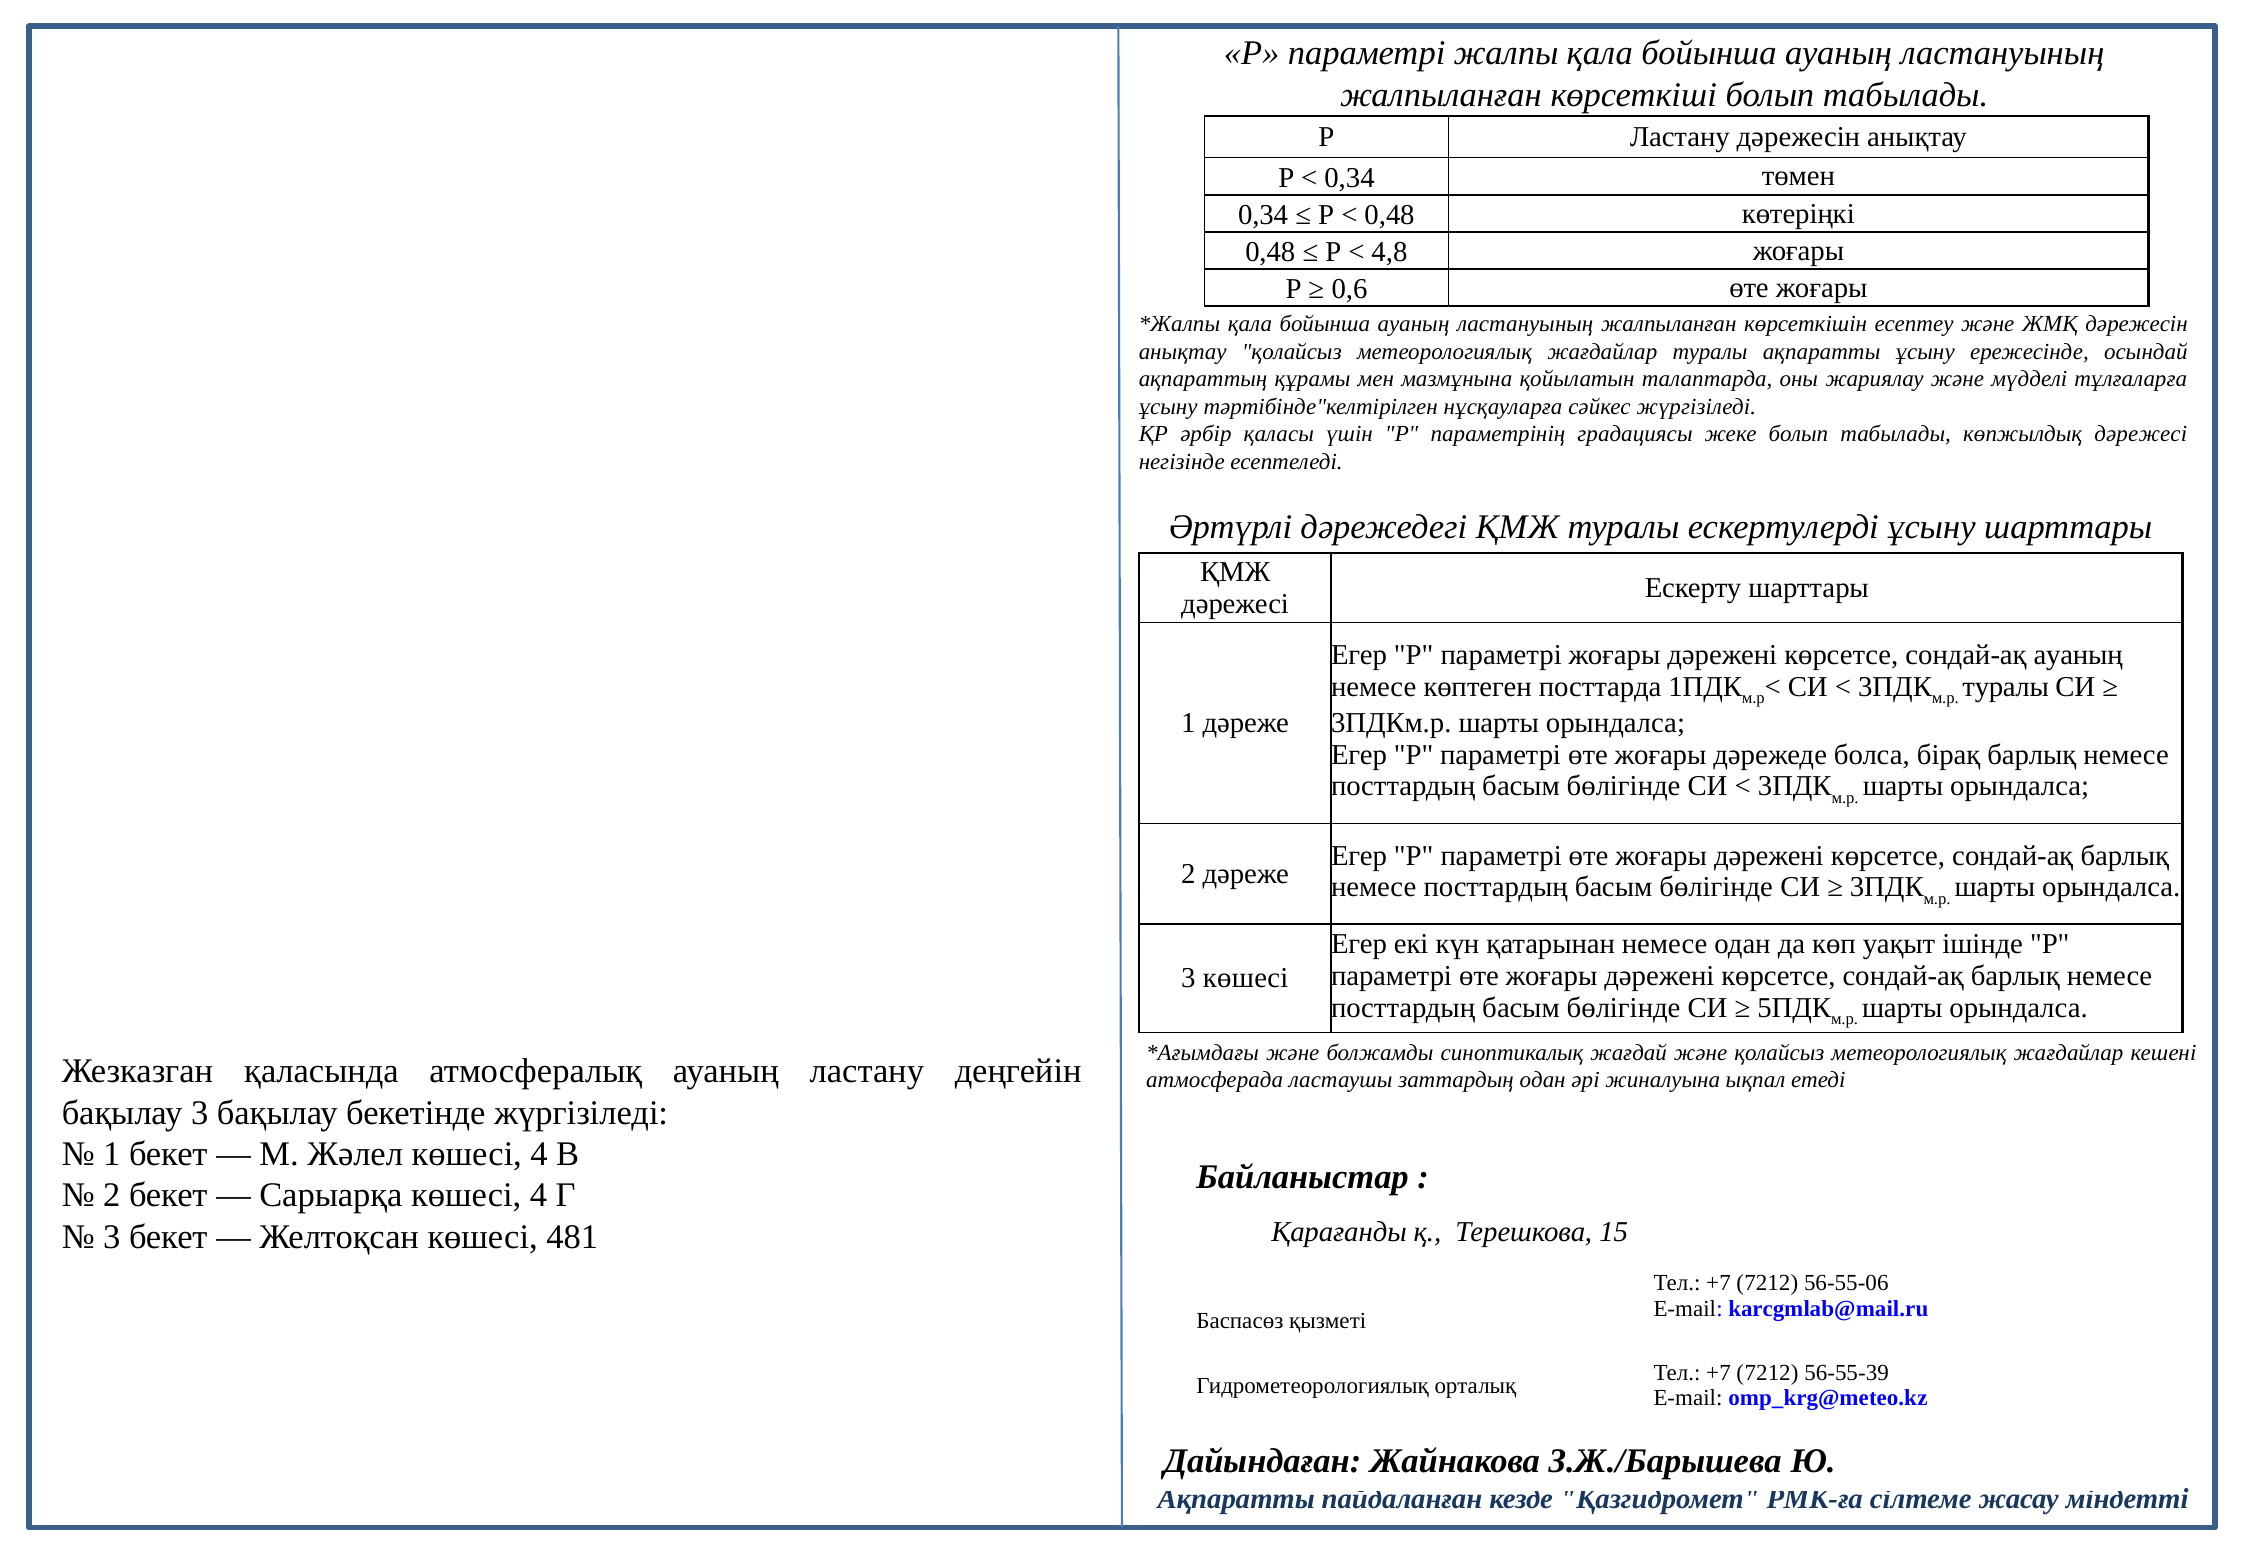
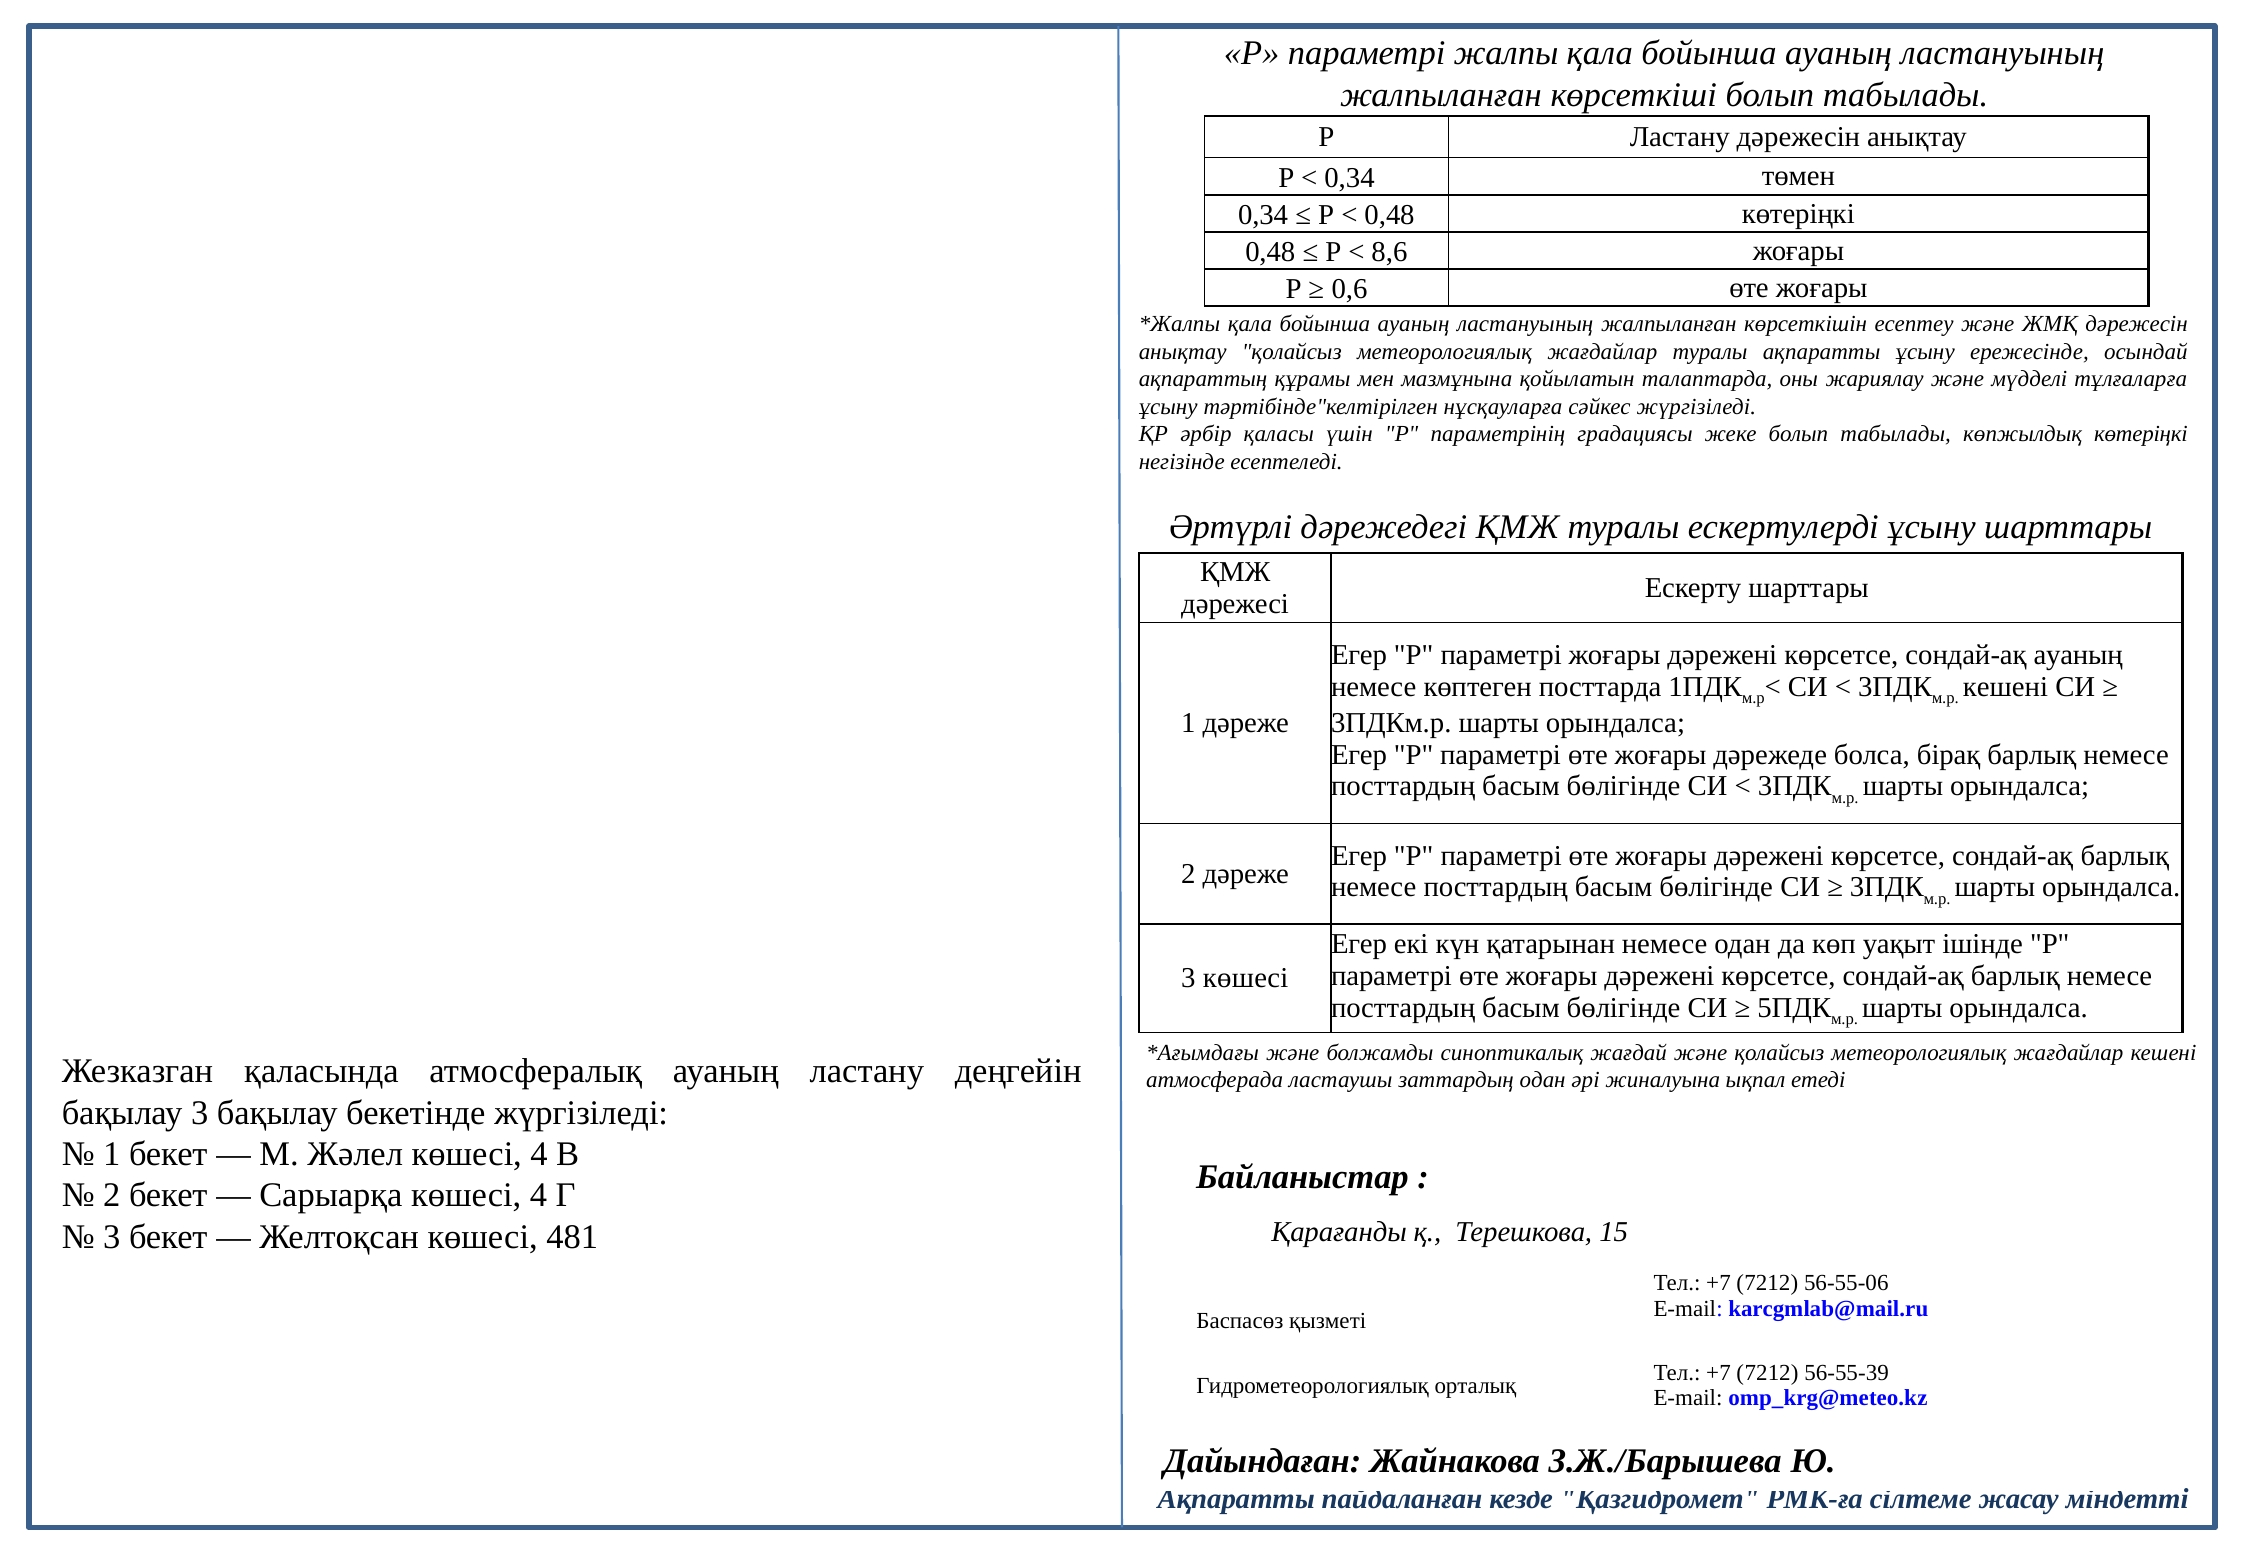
4,8: 4,8 -> 8,6
көпжылдық дәрежесі: дәрежесі -> көтеріңкі
туралы at (2006, 686): туралы -> кешені
